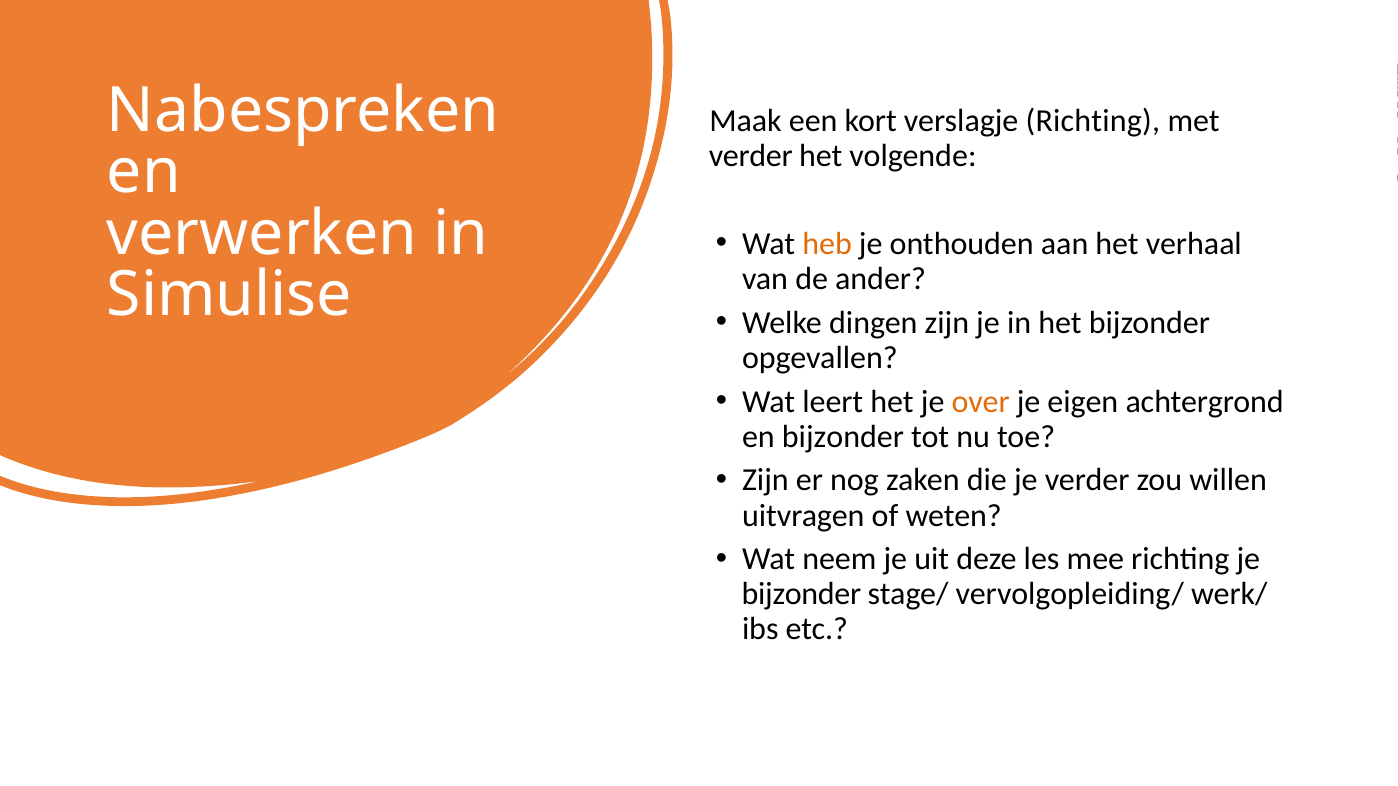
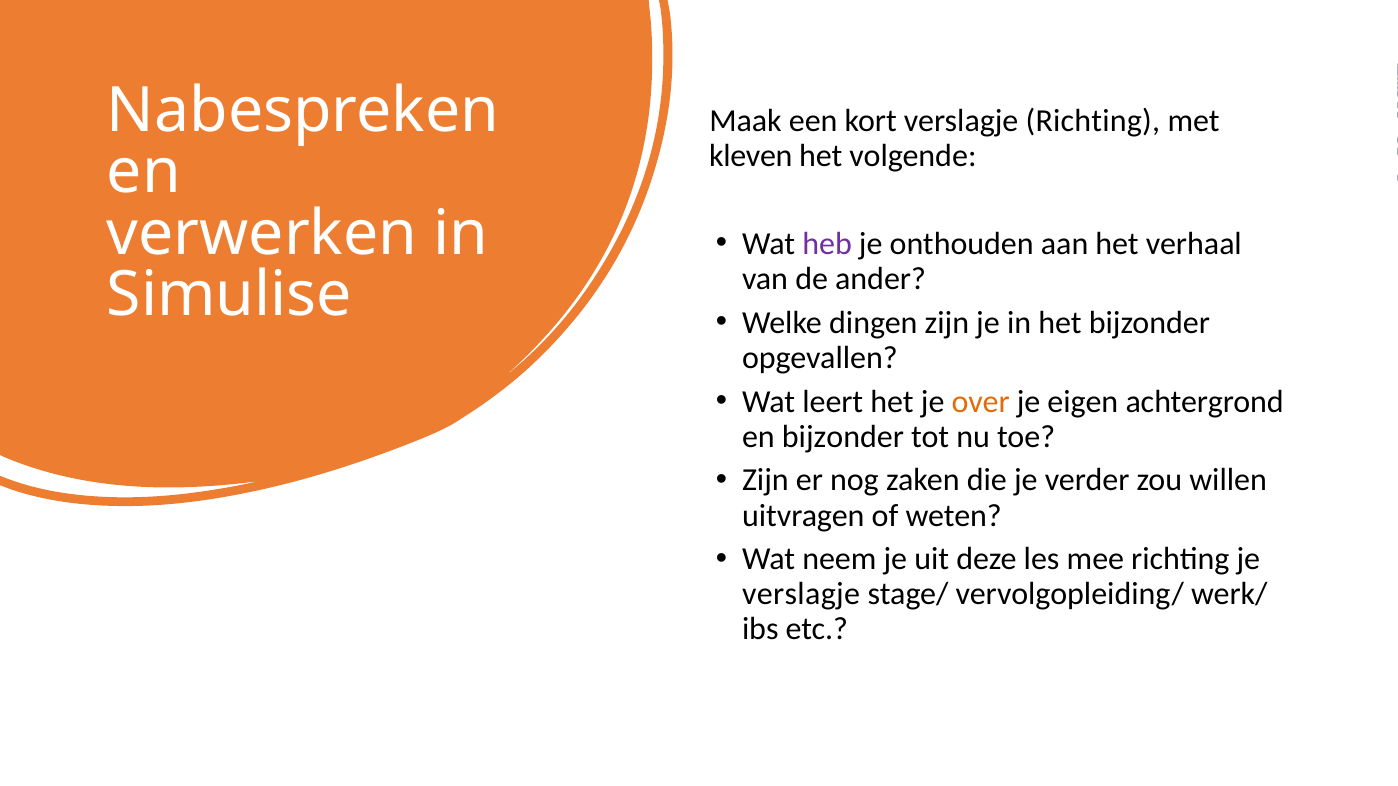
verder at (751, 156): verder -> kleven
heb colour: orange -> purple
bijzonder at (801, 595): bijzonder -> verslagje
